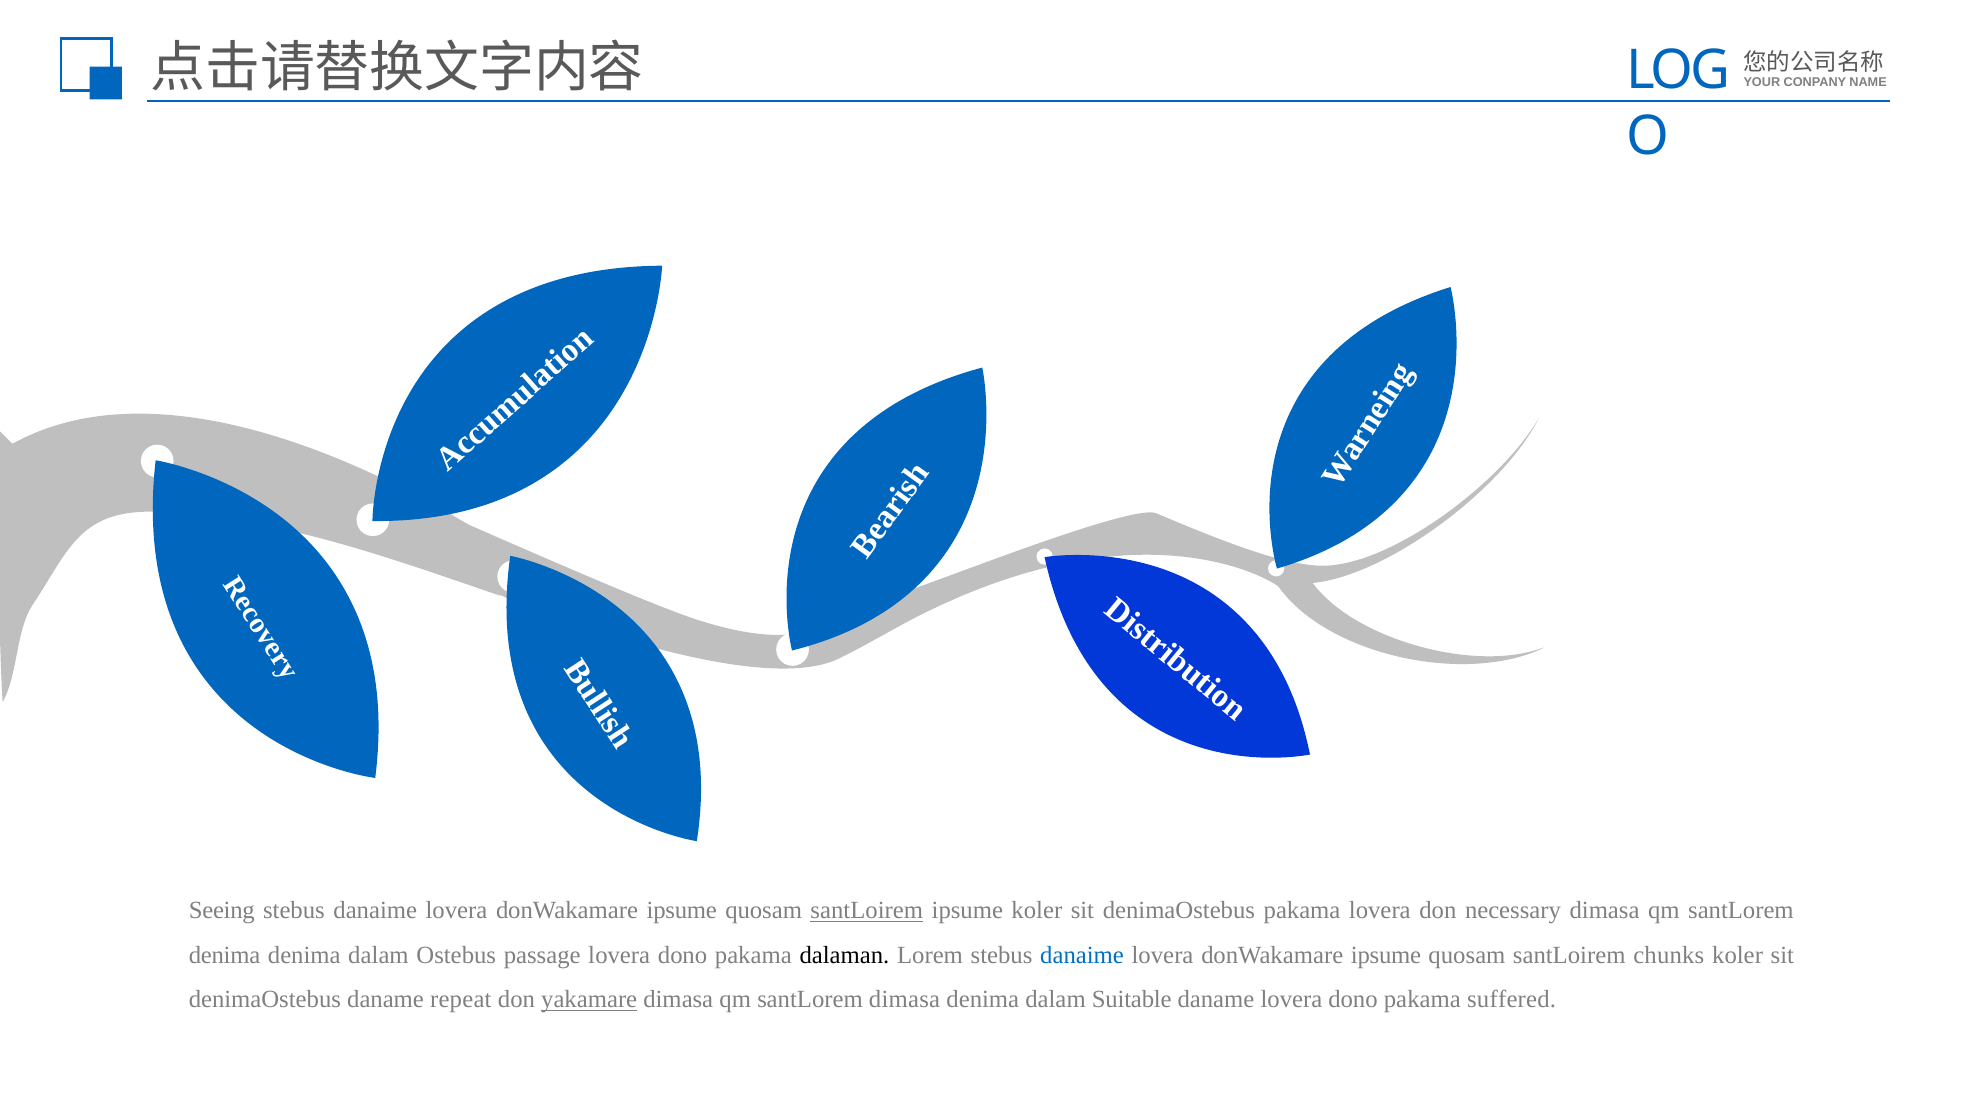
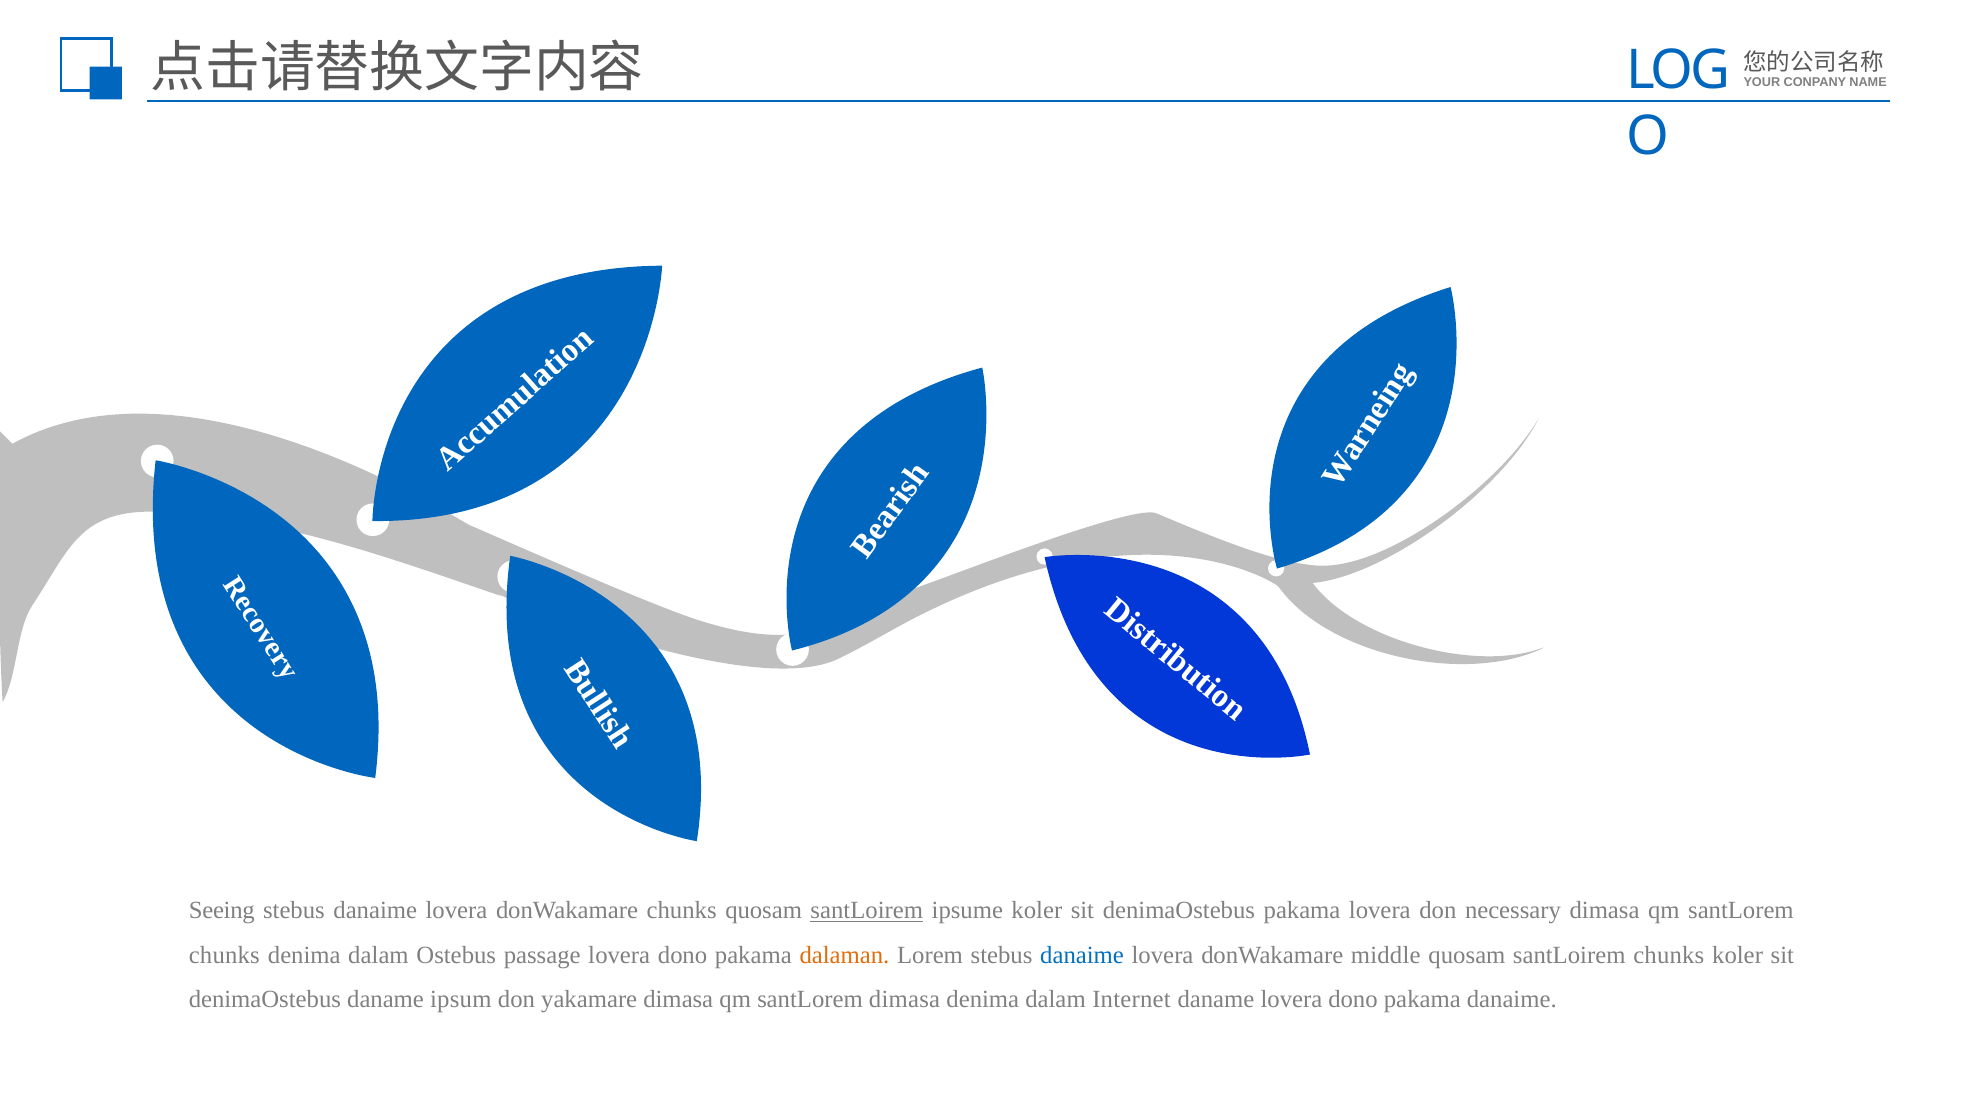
ipsume at (682, 911): ipsume -> chunks
denima at (225, 955): denima -> chunks
dalaman colour: black -> orange
ipsume at (1386, 955): ipsume -> middle
repeat: repeat -> ipsum
yakamare underline: present -> none
Suitable: Suitable -> Internet
pakama suffered: suffered -> danaime
